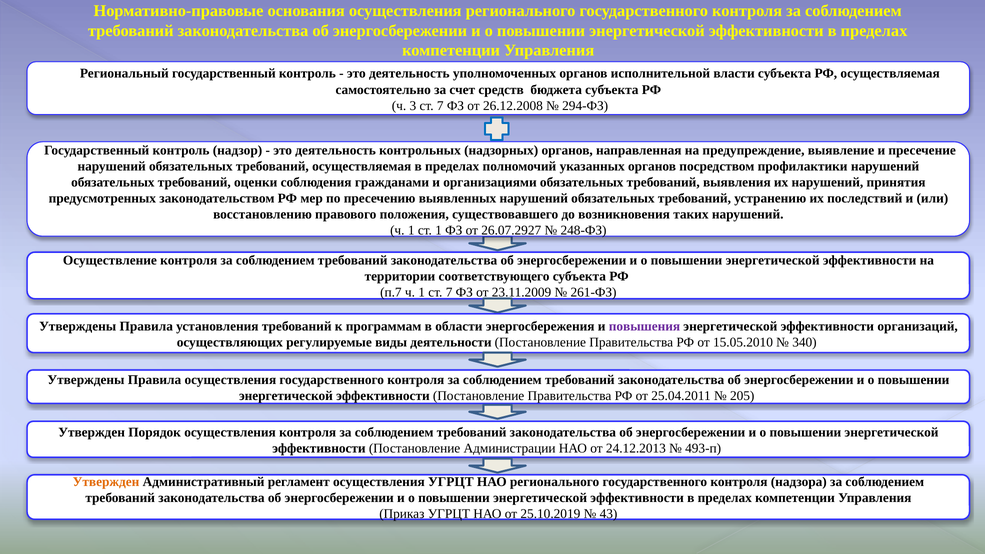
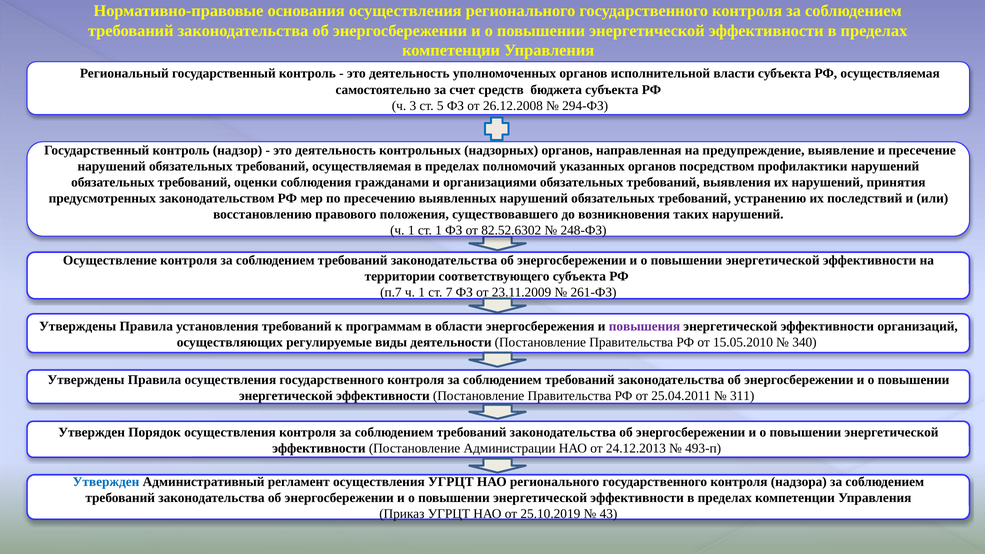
3 ст 7: 7 -> 5
26.07.2927: 26.07.2927 -> 82.52.6302
205: 205 -> 311
Утвержден at (106, 482) colour: orange -> blue
